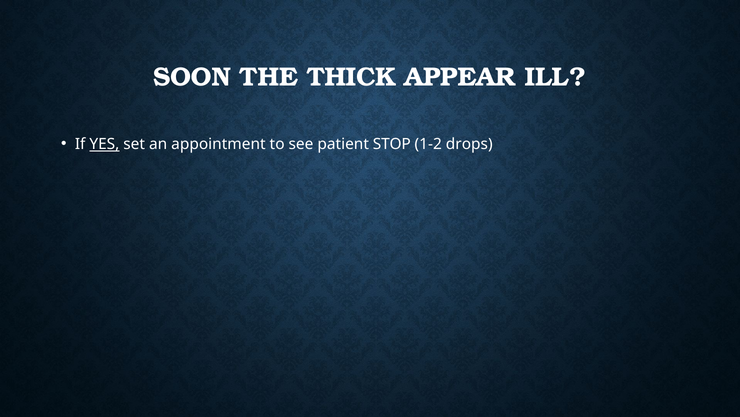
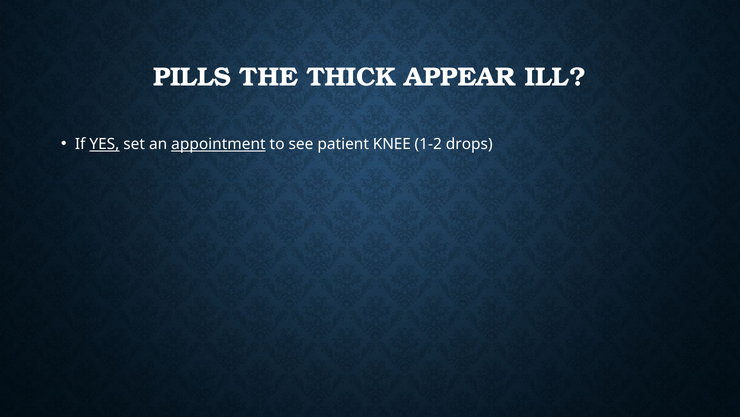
SOON: SOON -> PILLS
appointment underline: none -> present
STOP: STOP -> KNEE
